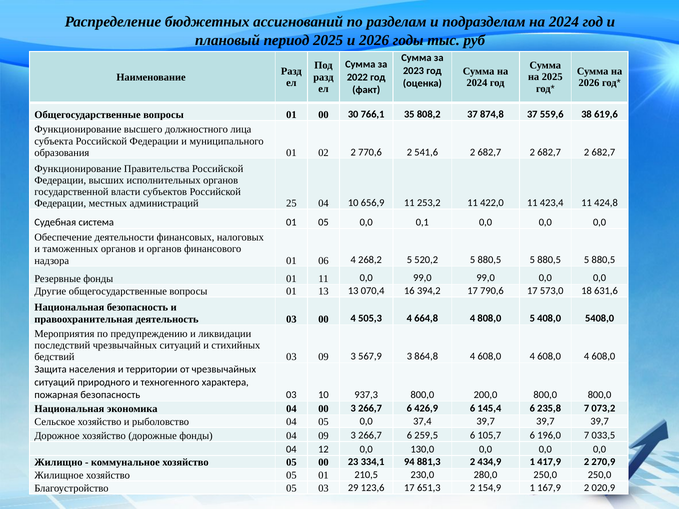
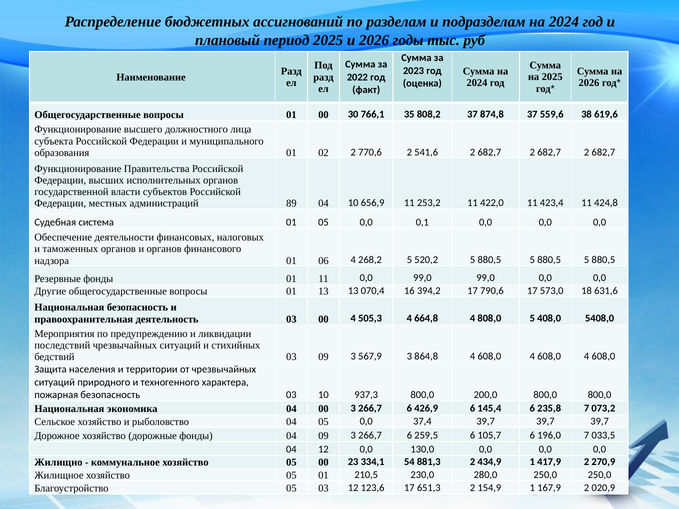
25: 25 -> 89
94: 94 -> 54
03 29: 29 -> 12
